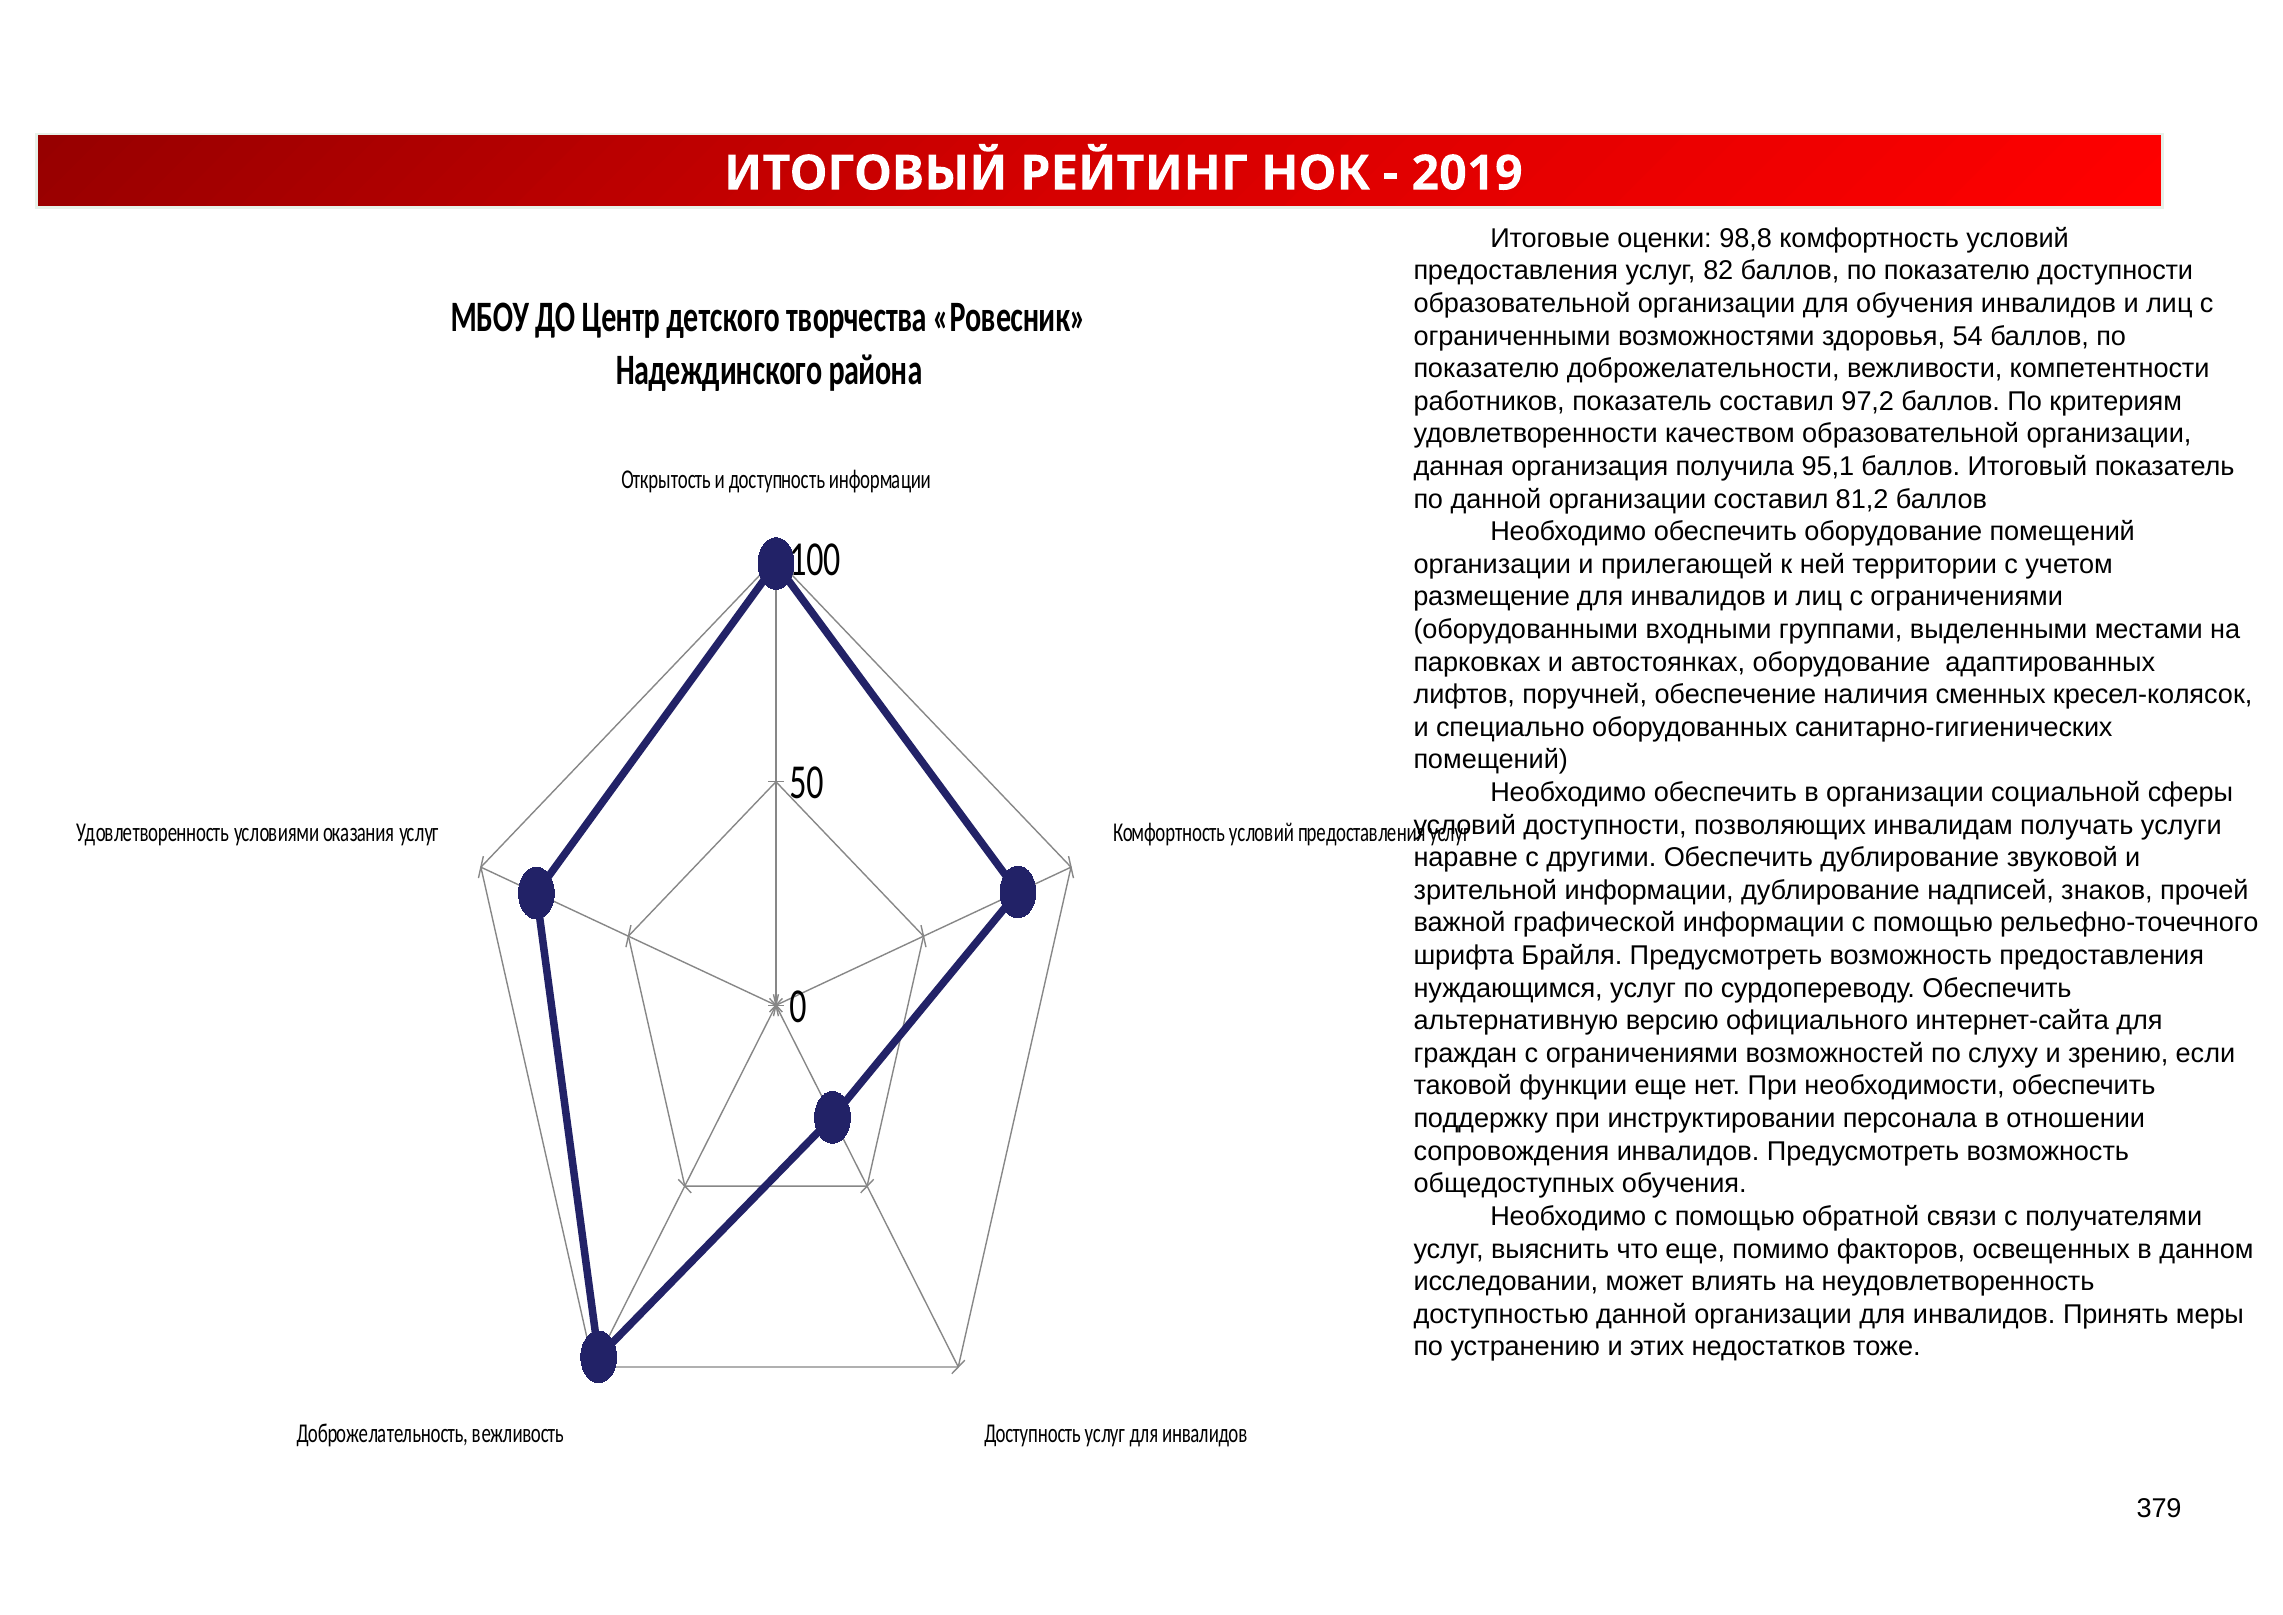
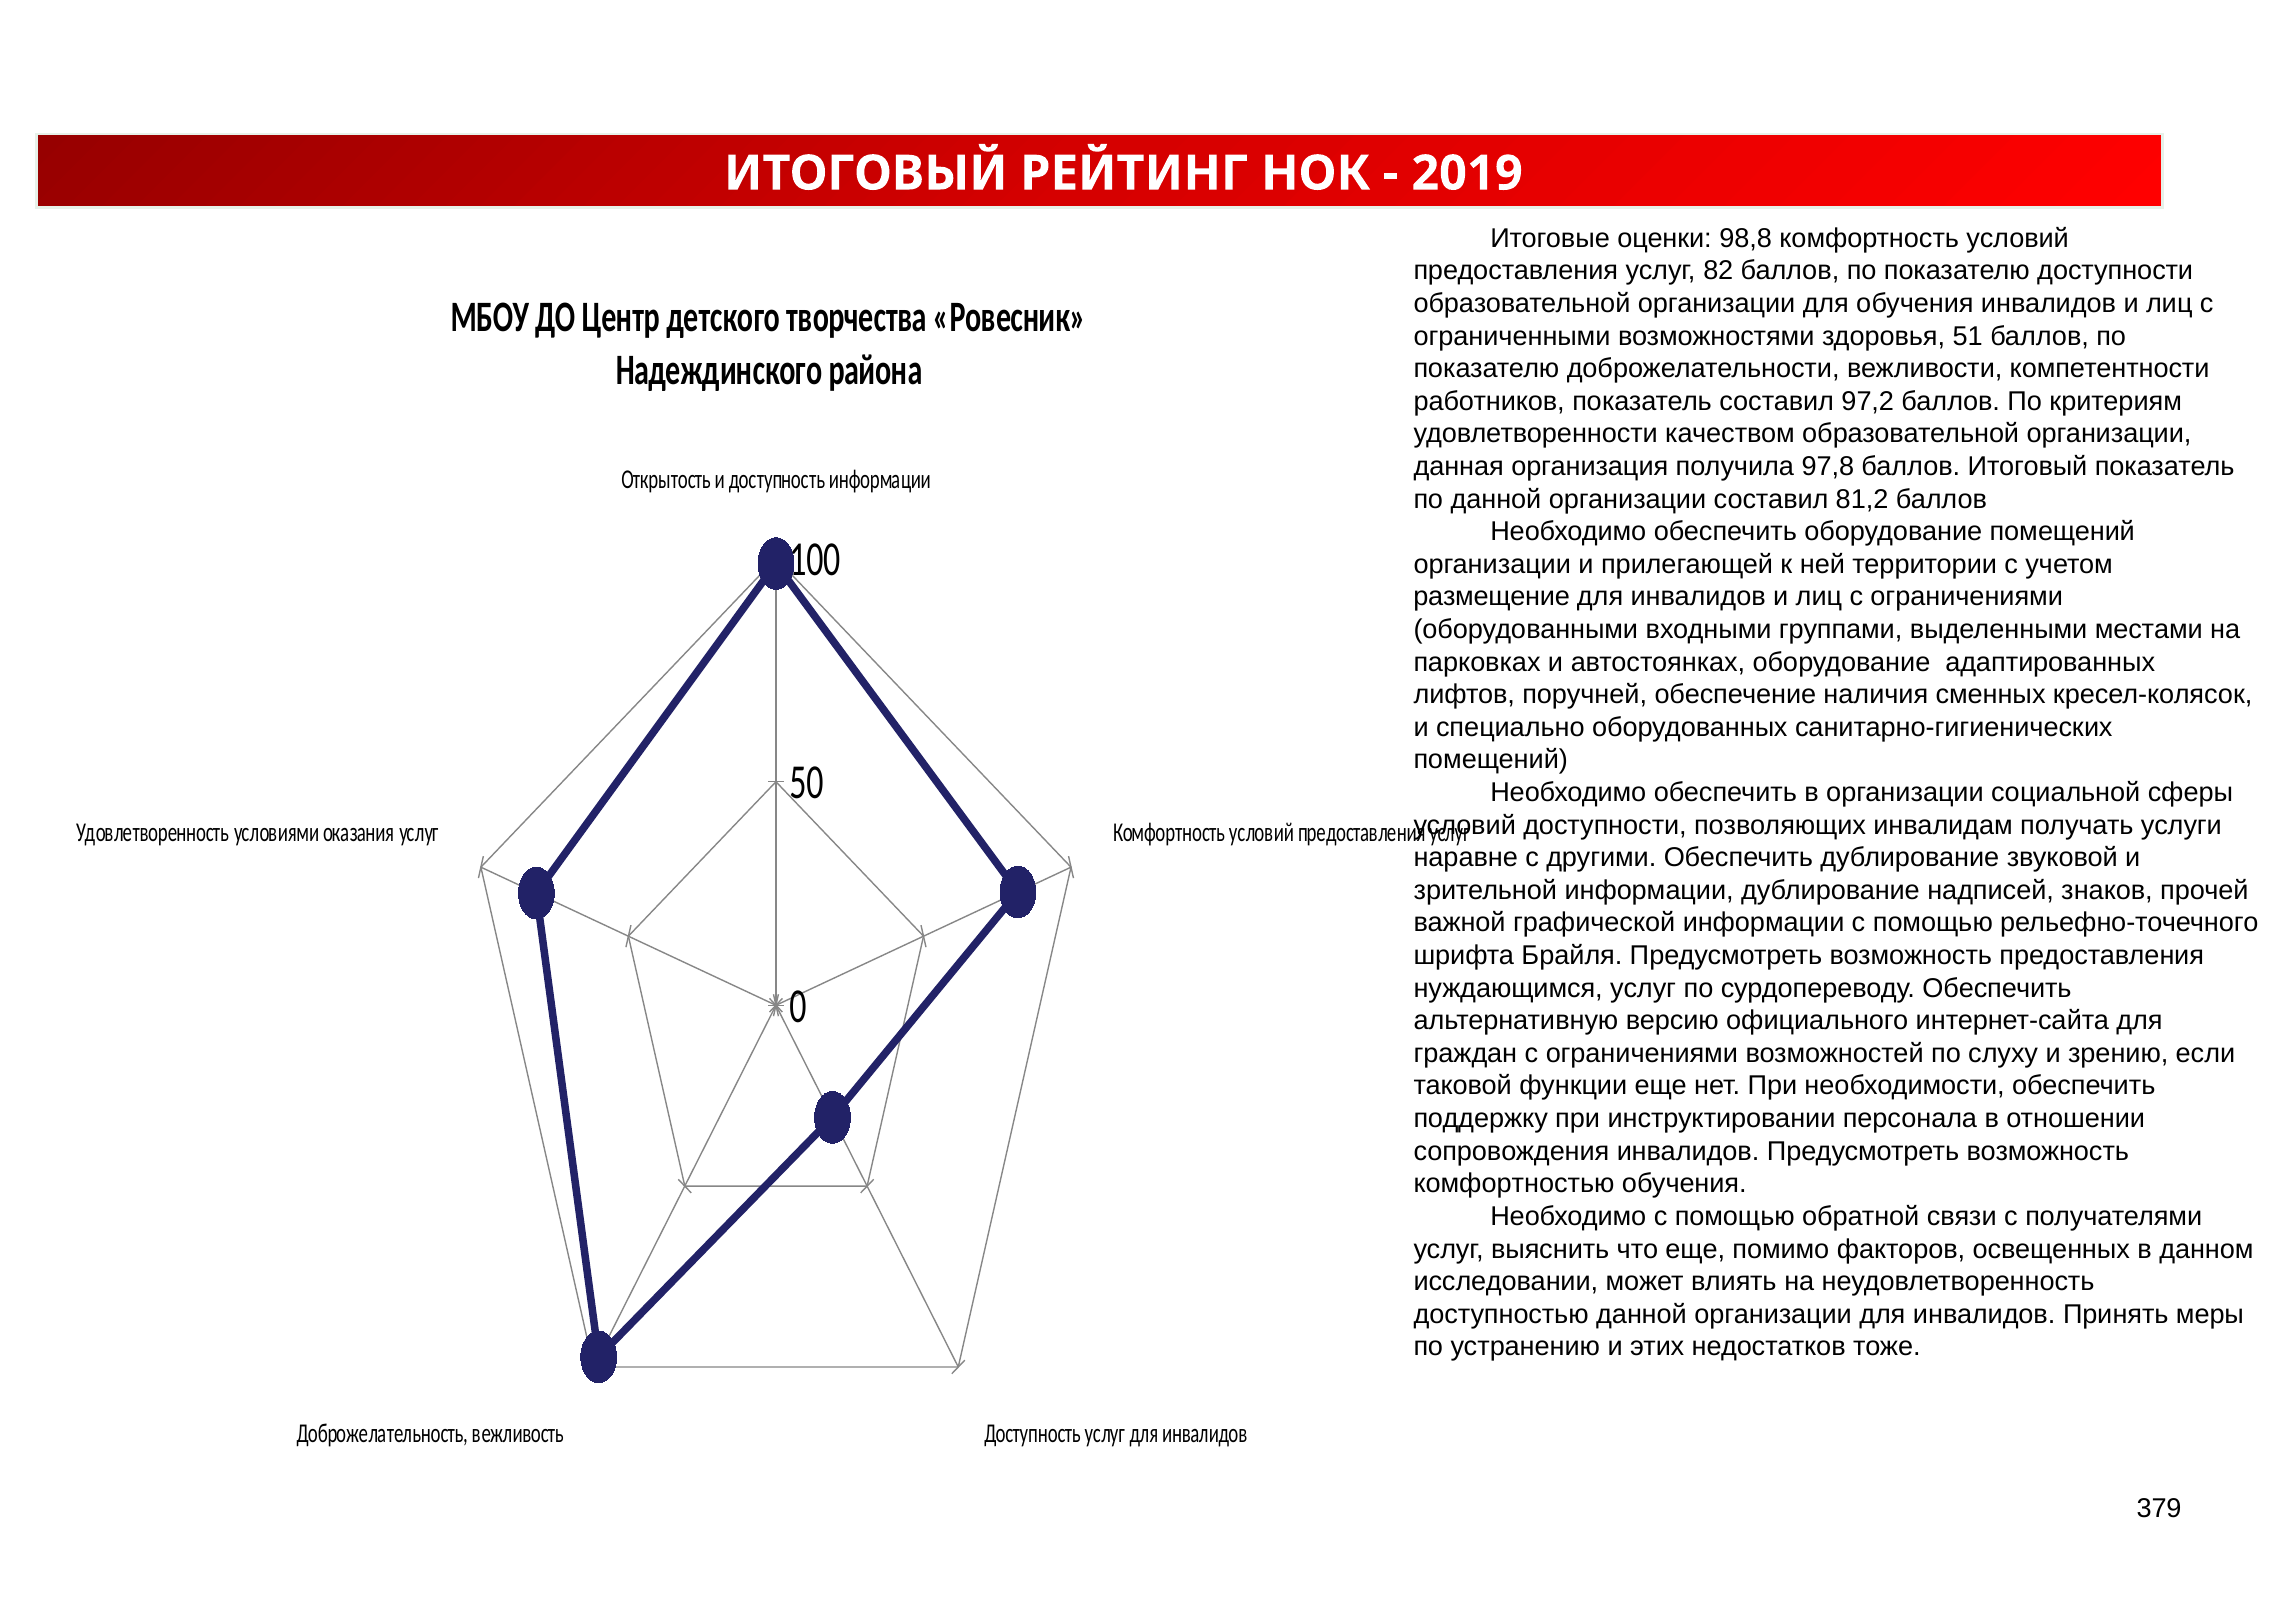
54: 54 -> 51
95,1: 95,1 -> 97,8
общедоступных: общедоступных -> комфортностью
